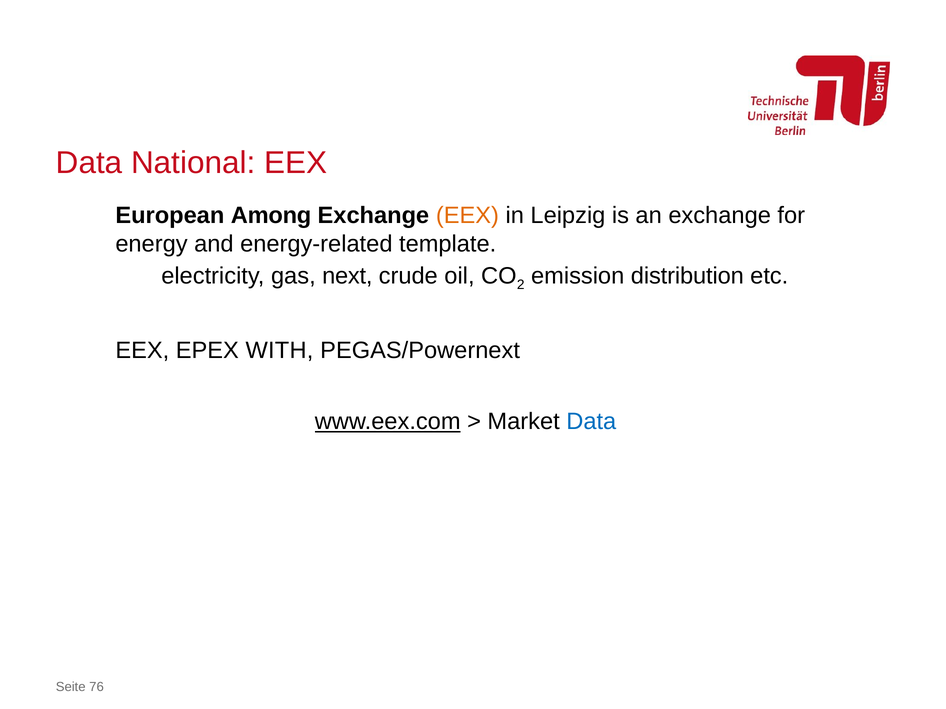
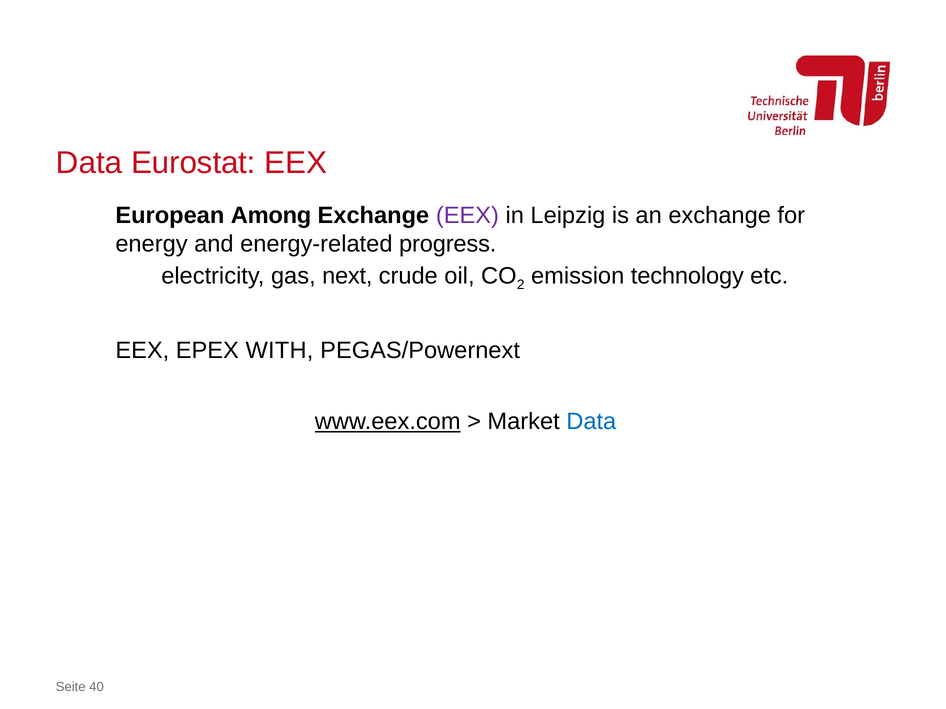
National: National -> Eurostat
EEX at (467, 215) colour: orange -> purple
template: template -> progress
distribution: distribution -> technology
76: 76 -> 40
